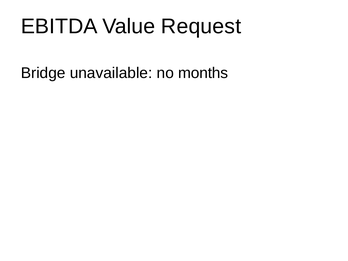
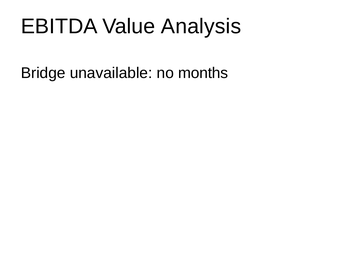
Request: Request -> Analysis
